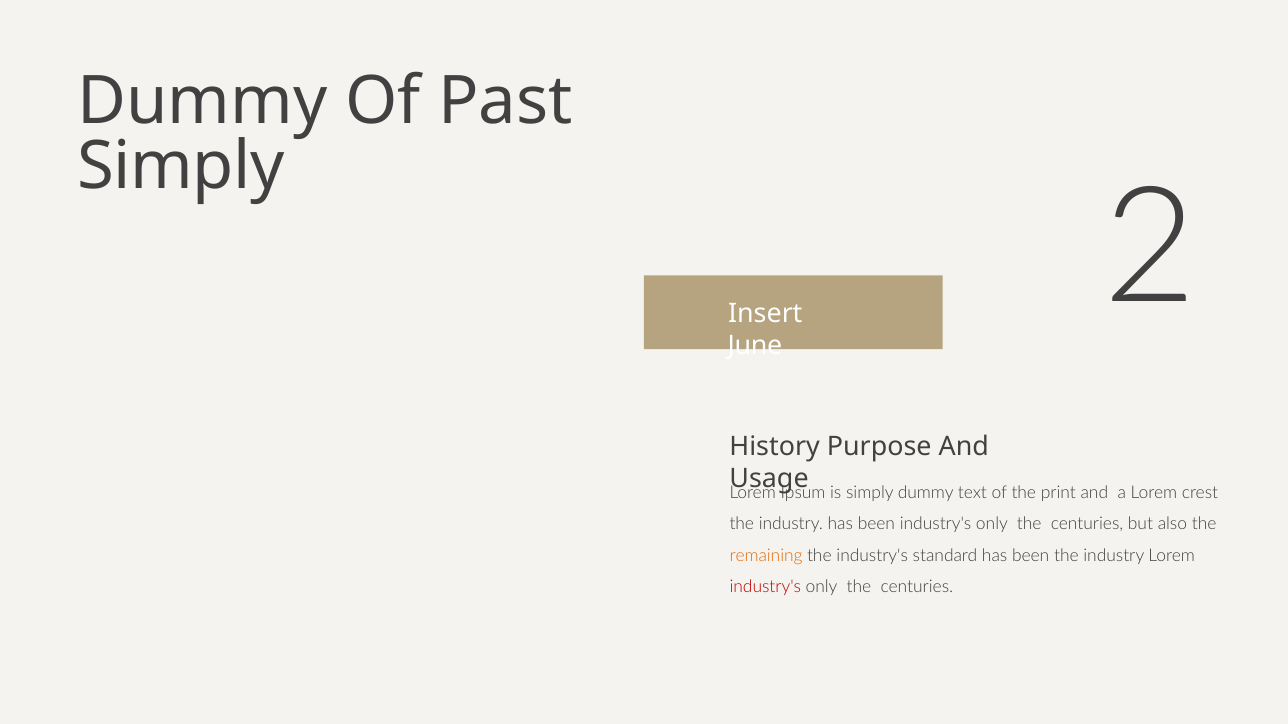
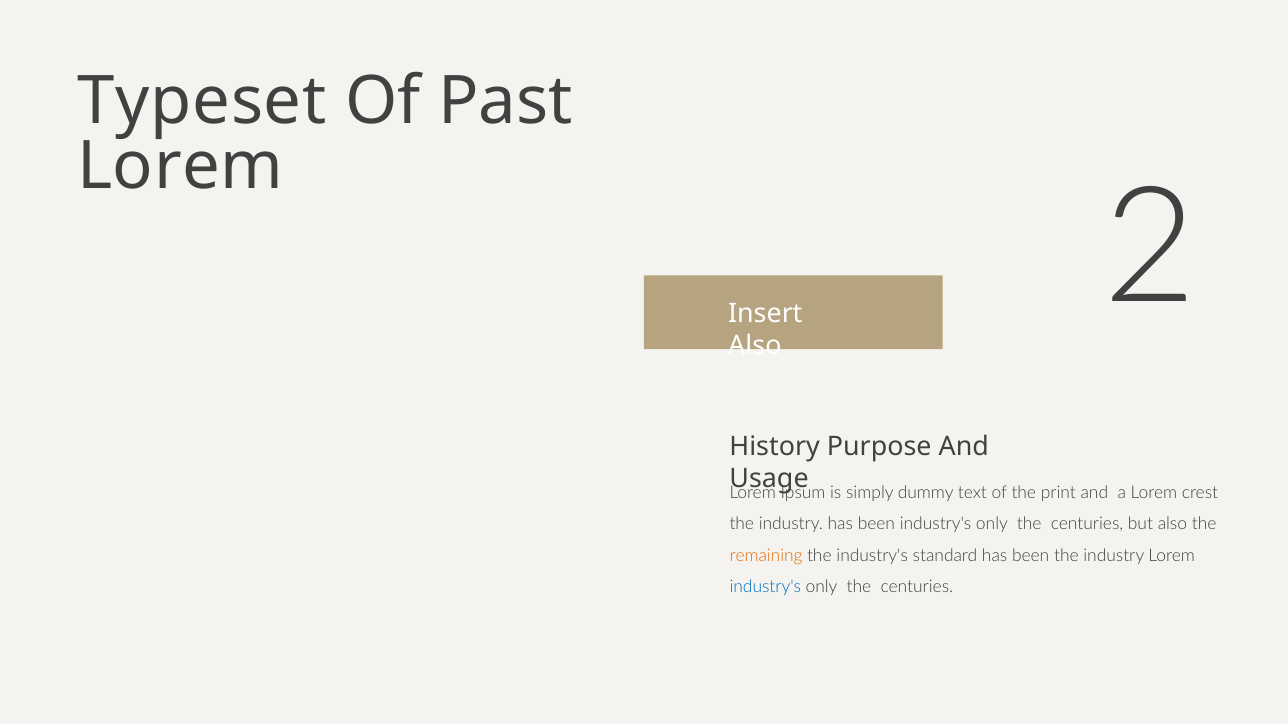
Dummy at (202, 102): Dummy -> Typeset
Simply at (181, 166): Simply -> Lorem
June at (755, 346): June -> Also
industry's at (765, 587) colour: red -> blue
